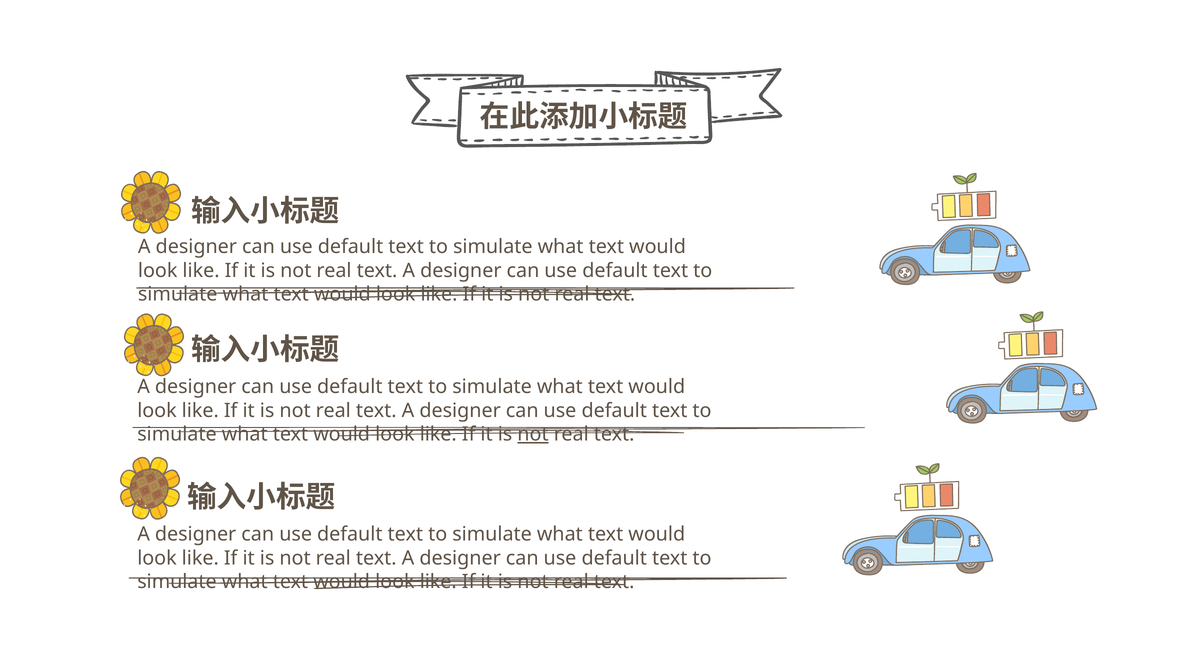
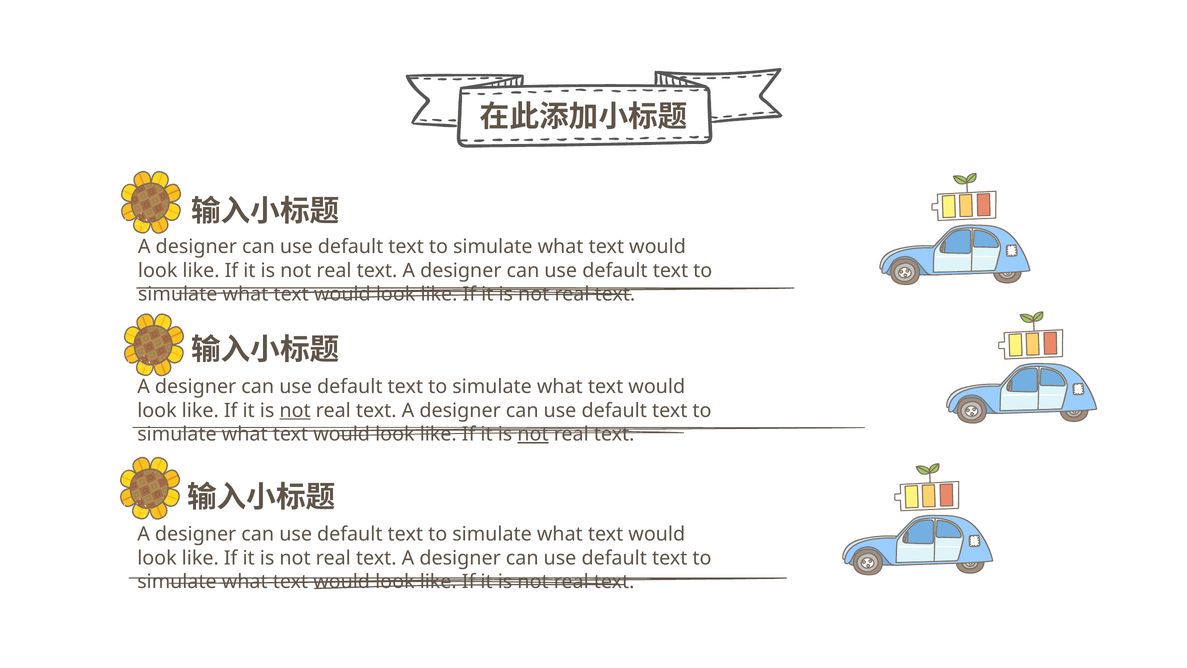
not at (295, 410) underline: none -> present
